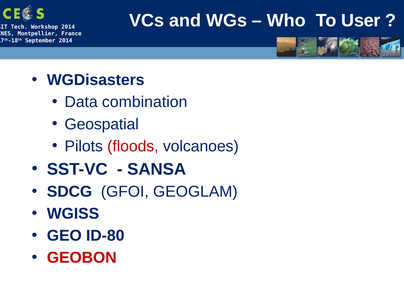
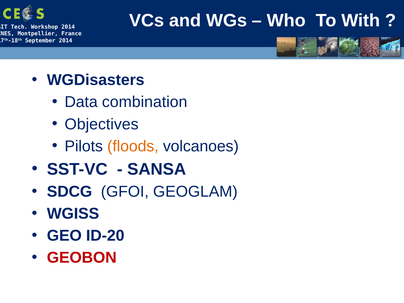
User: User -> With
Geospatial: Geospatial -> Objectives
floods colour: red -> orange
ID-80: ID-80 -> ID-20
